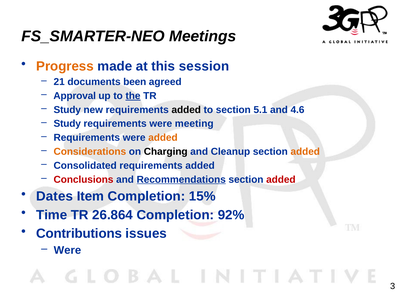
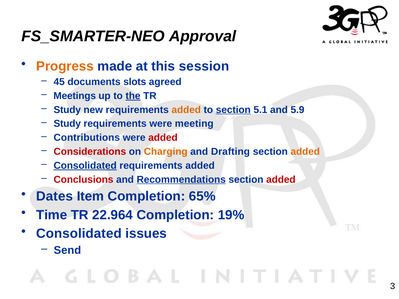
Meetings: Meetings -> Approval
21: 21 -> 45
been: been -> slots
Approval: Approval -> Meetings
added at (186, 110) colour: black -> orange
section at (233, 110) underline: none -> present
4.6: 4.6 -> 5.9
Requirements at (87, 138): Requirements -> Contributions
added at (163, 138) colour: orange -> red
Considerations colour: orange -> red
Charging colour: black -> orange
Cleanup: Cleanup -> Drafting
Consolidated at (85, 166) underline: none -> present
15%: 15% -> 65%
26.864: 26.864 -> 22.964
92%: 92% -> 19%
Contributions at (79, 234): Contributions -> Consolidated
Were at (67, 250): Were -> Send
